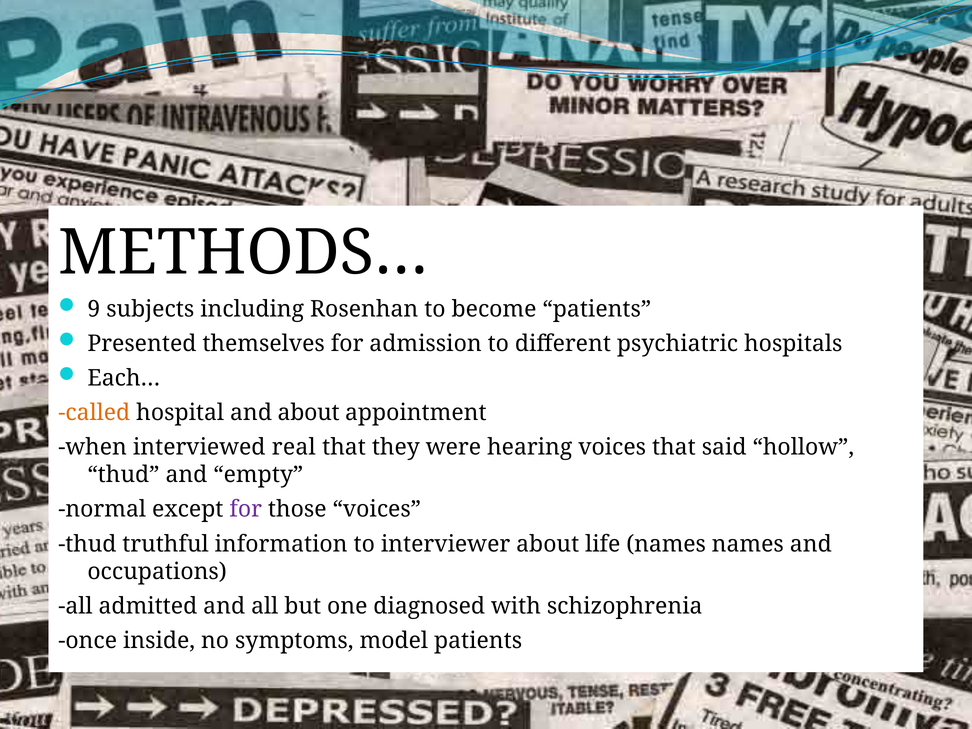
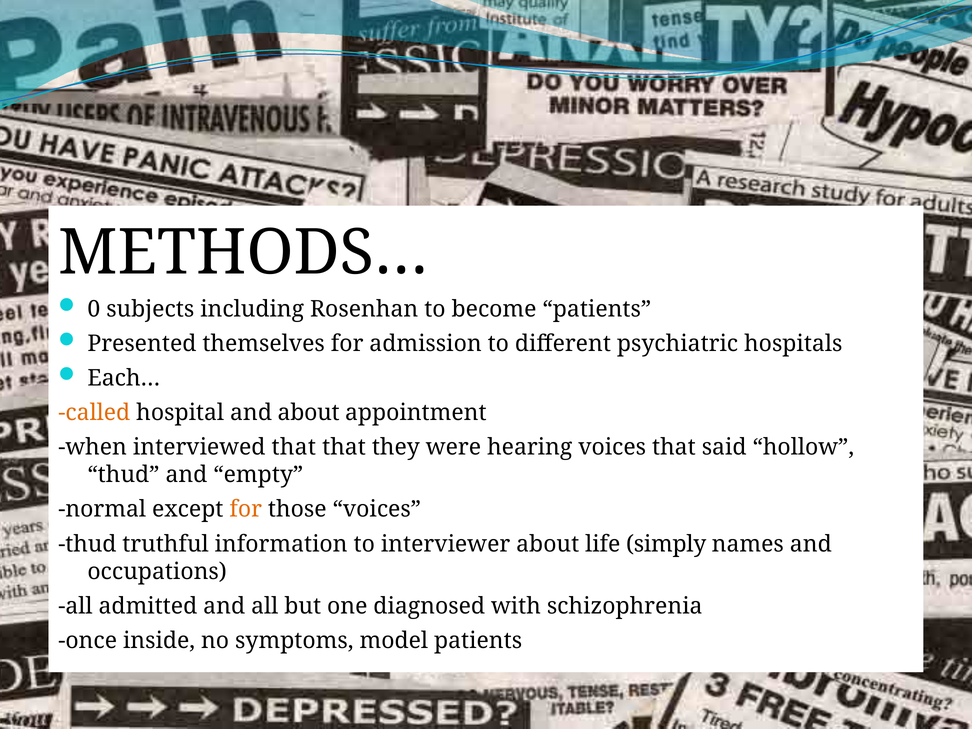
9: 9 -> 0
interviewed real: real -> that
for at (246, 509) colour: purple -> orange
life names: names -> simply
